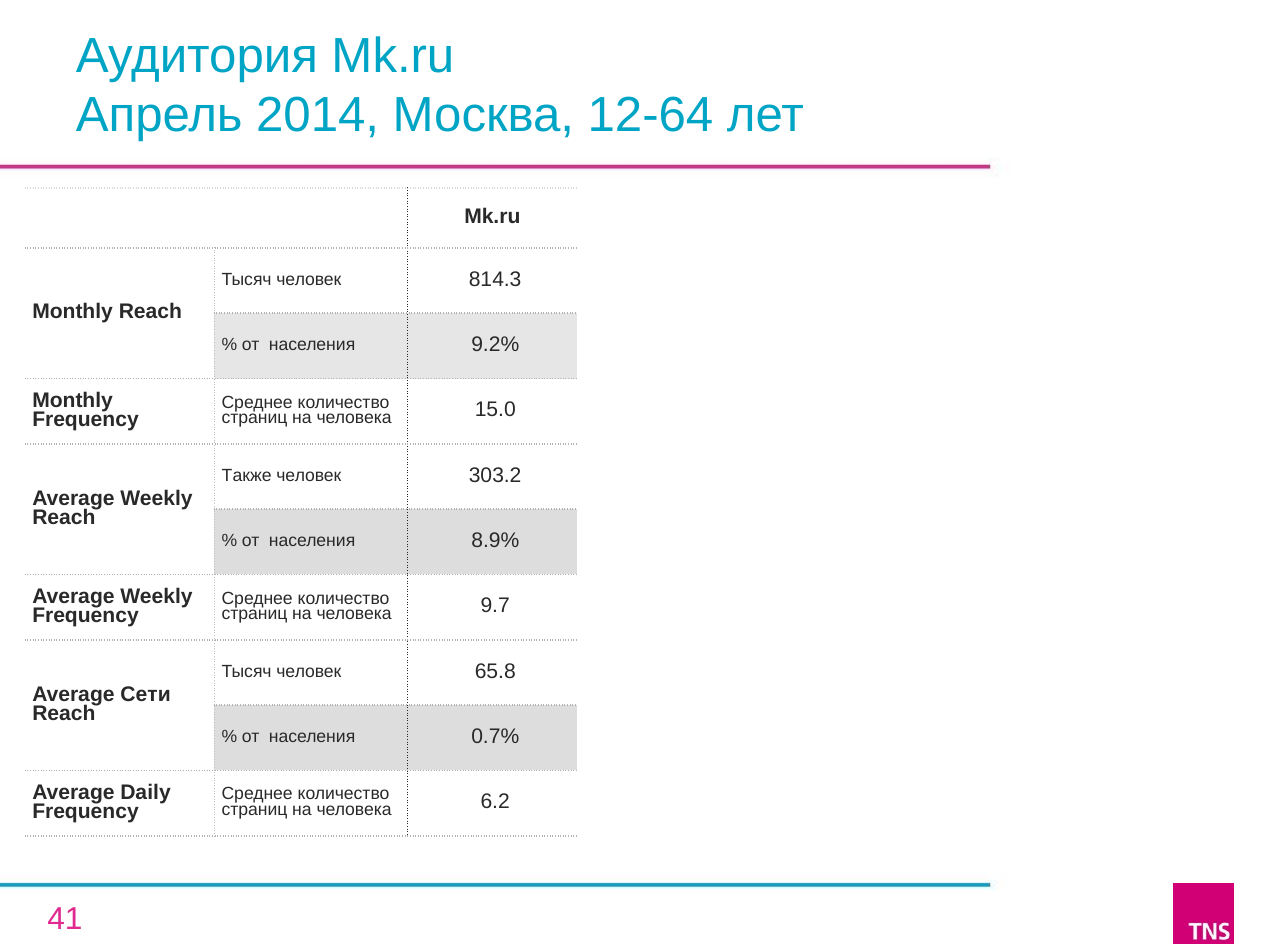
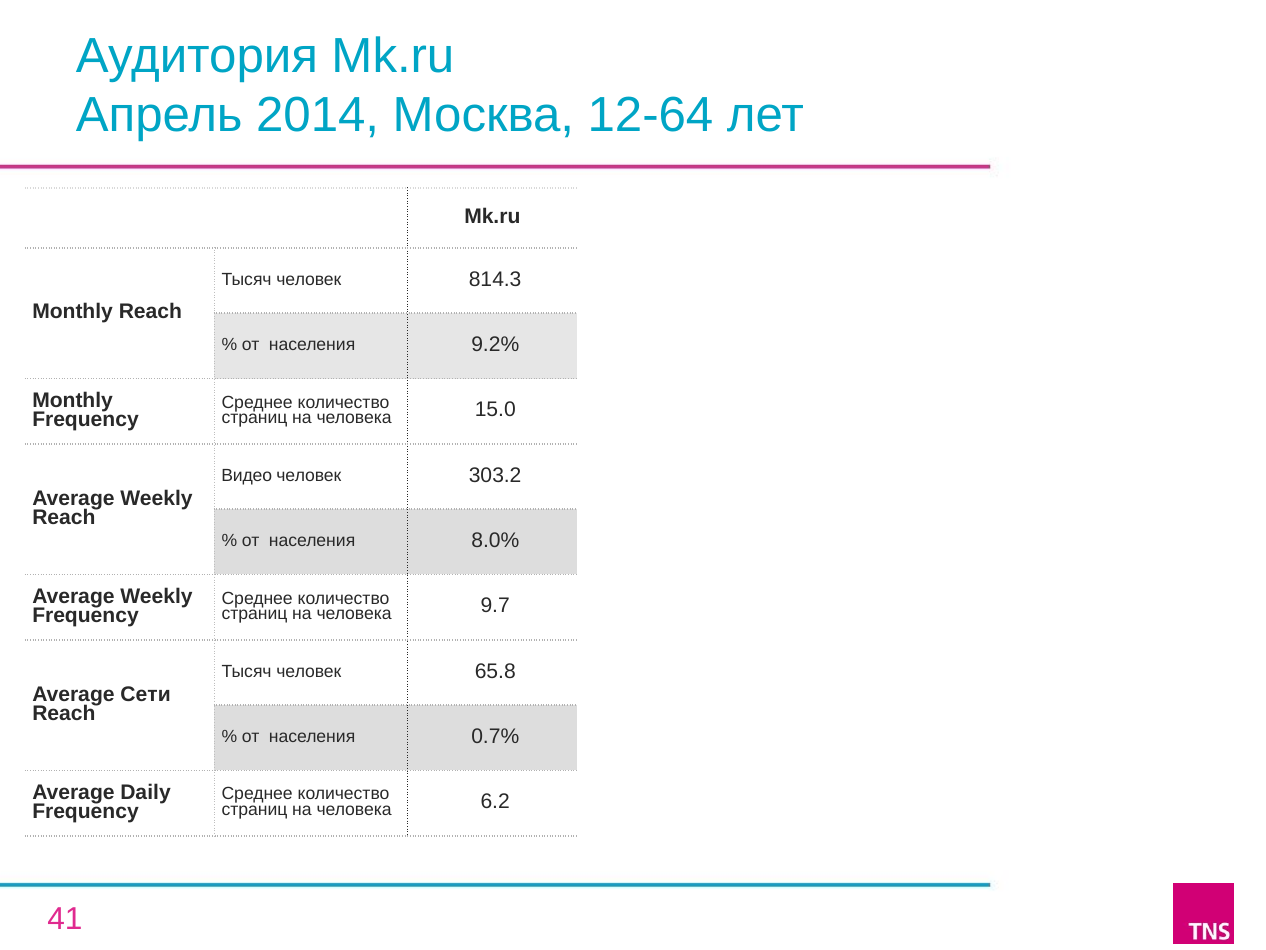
Также: Также -> Видео
8.9%: 8.9% -> 8.0%
